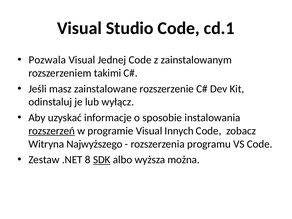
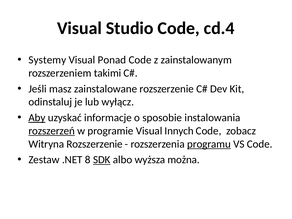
cd.1: cd.1 -> cd.4
Pozwala: Pozwala -> Systemy
Jednej: Jednej -> Ponad
Aby underline: none -> present
Witryna Najwyższego: Najwyższego -> Rozszerzenie
programu underline: none -> present
